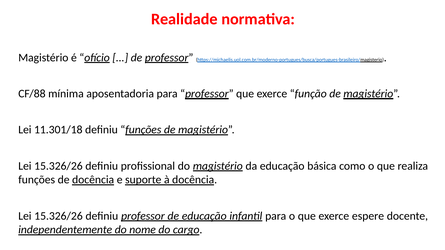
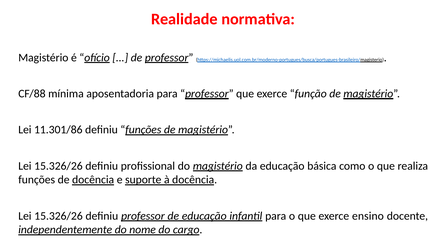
11.301/18: 11.301/18 -> 11.301/86
espere: espere -> ensino
